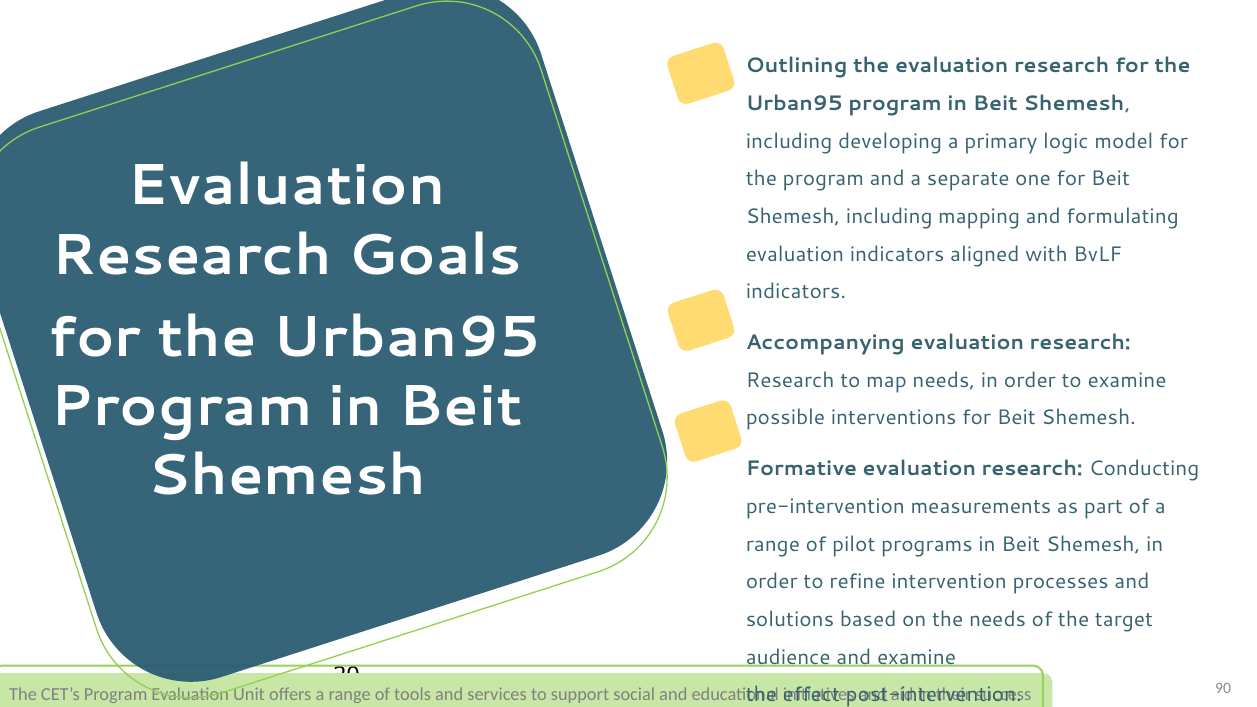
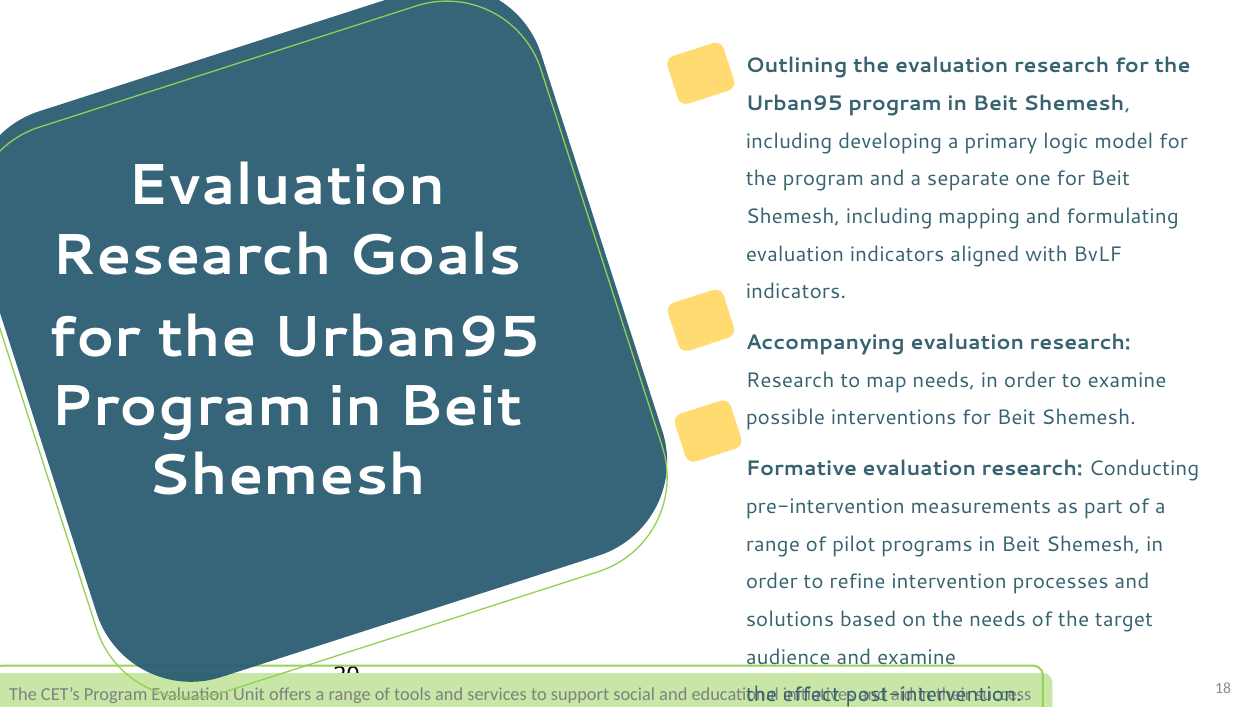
90: 90 -> 18
